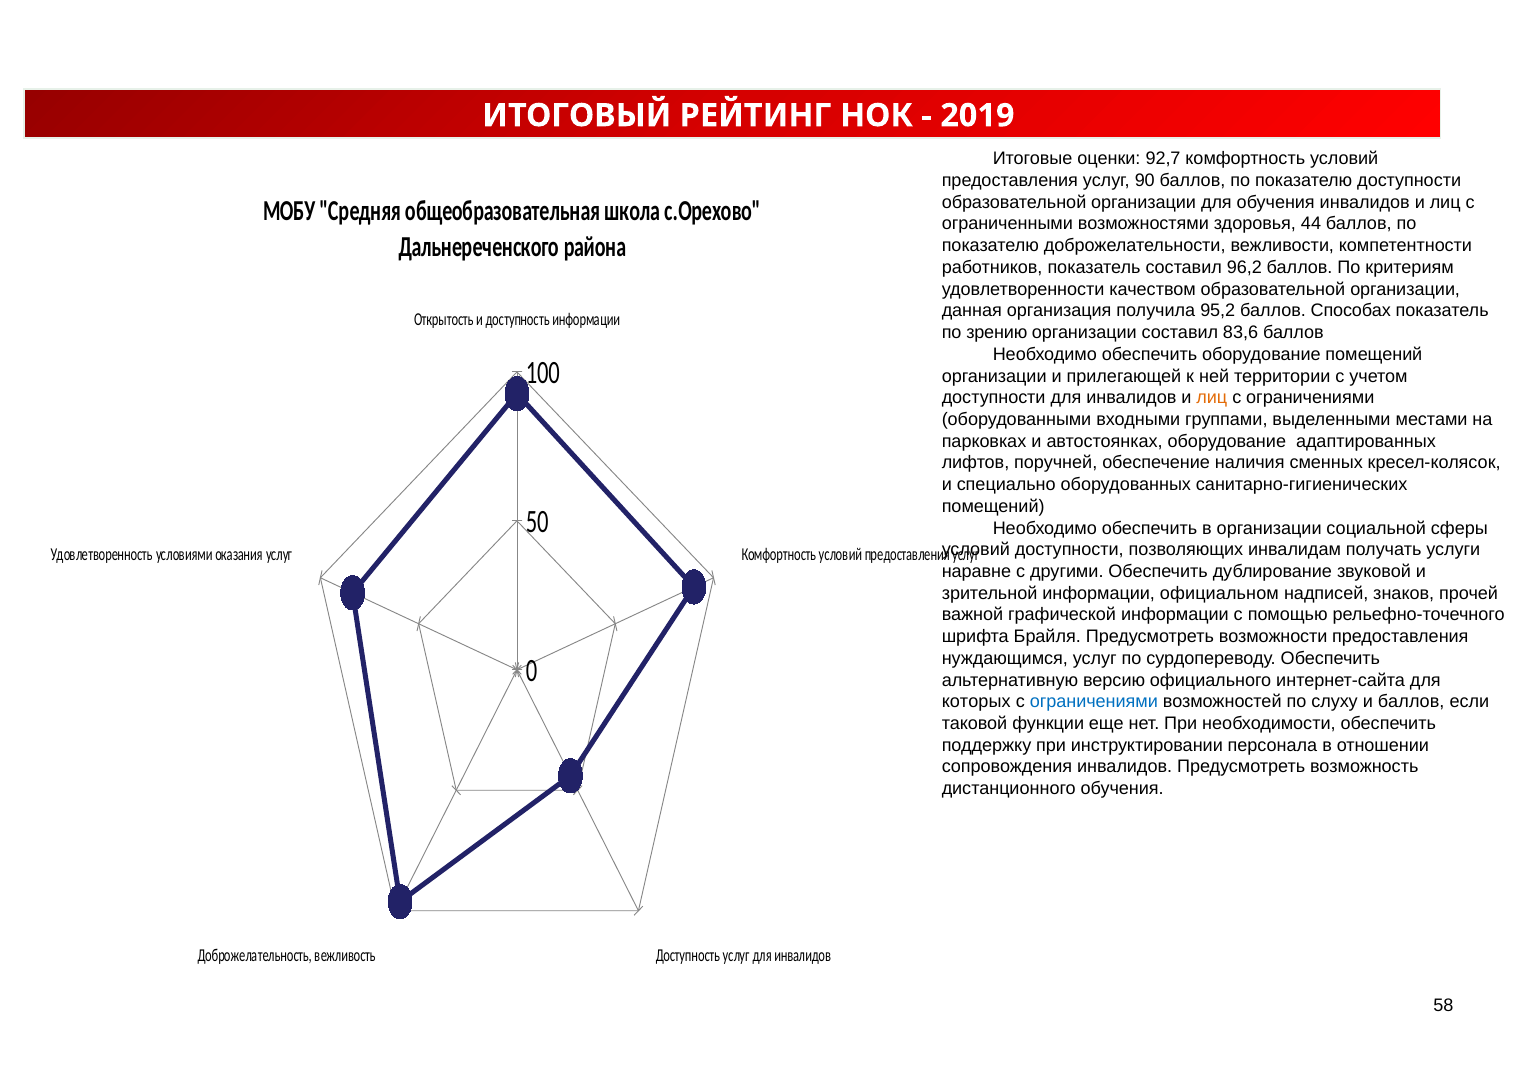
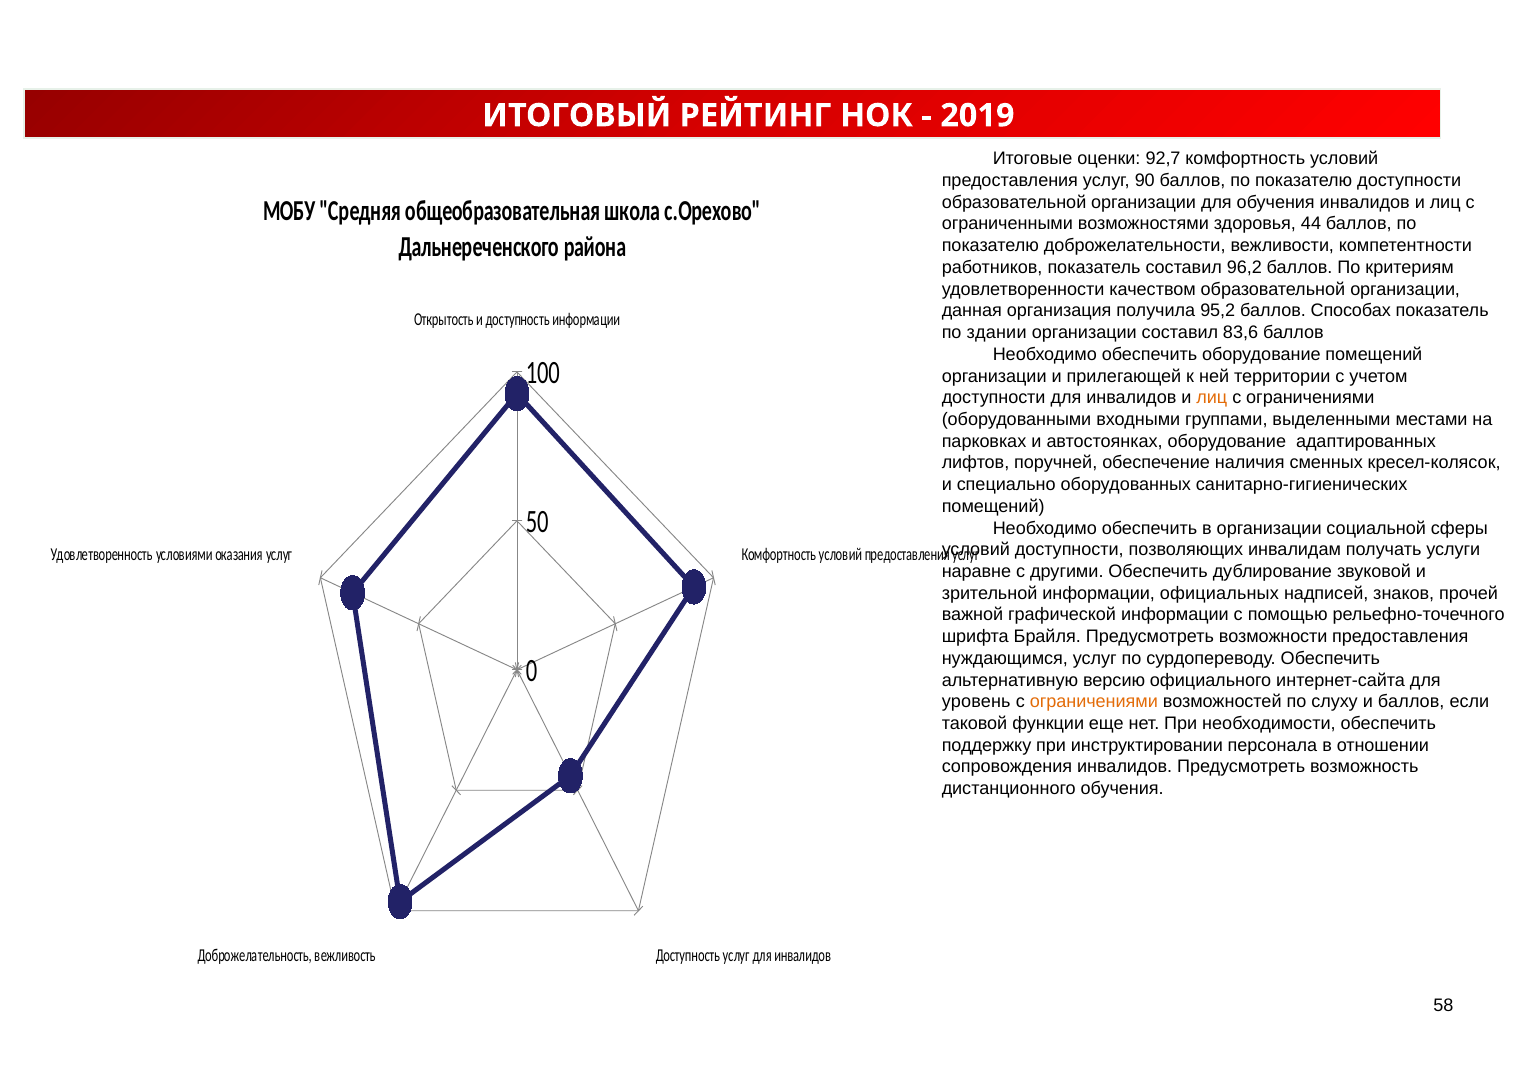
зрению: зрению -> здании
официальном: официальном -> официальных
которых: которых -> уровень
ограничениями at (1094, 702) colour: blue -> orange
